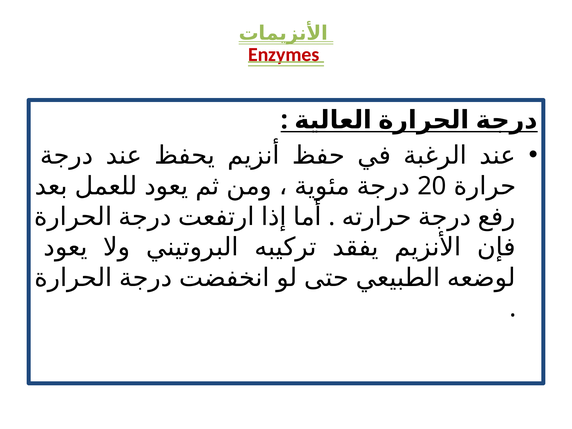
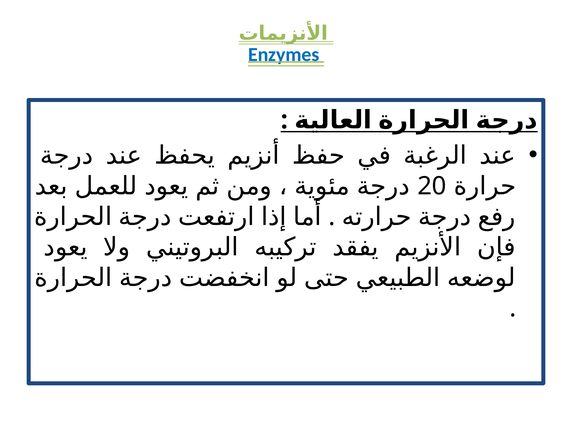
Enzymes colour: red -> blue
